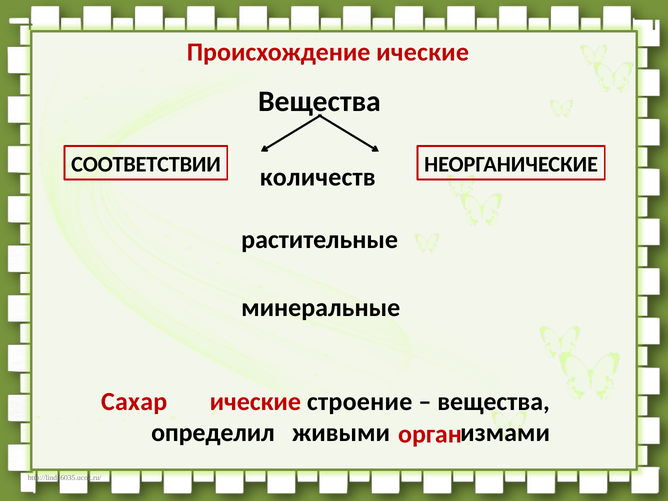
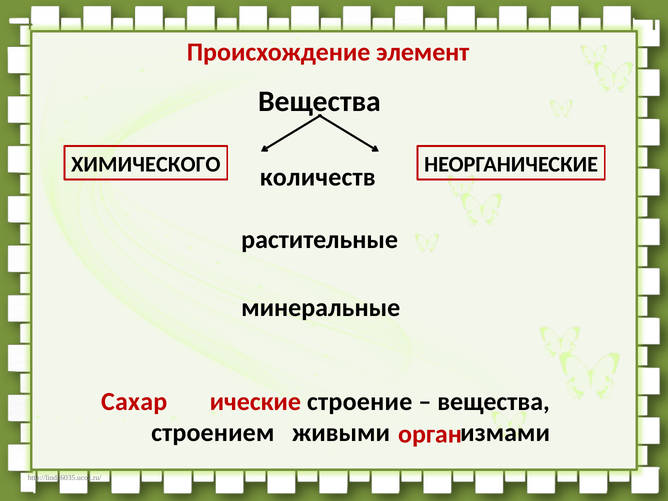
Происхождение ические: ические -> элемент
СООТВЕТСТВИИ: СООТВЕТСТВИИ -> ХИМИЧЕСКОГО
определил: определил -> строением
